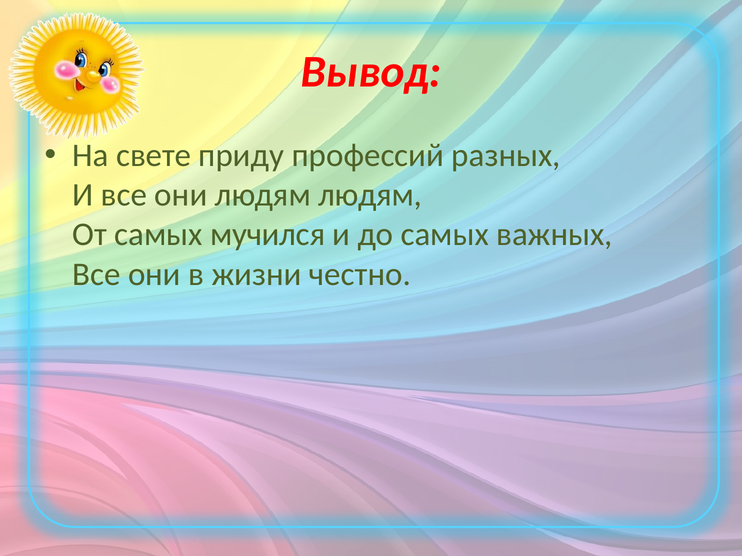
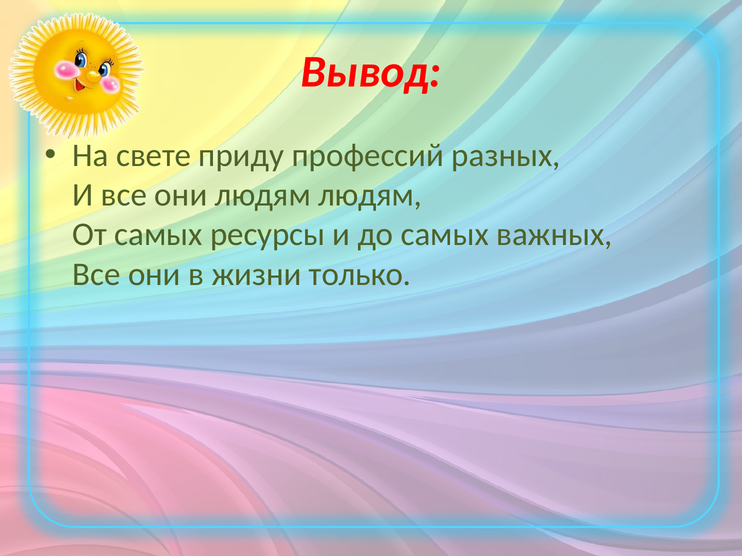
мучился: мучился -> ресурсы
честно: честно -> только
